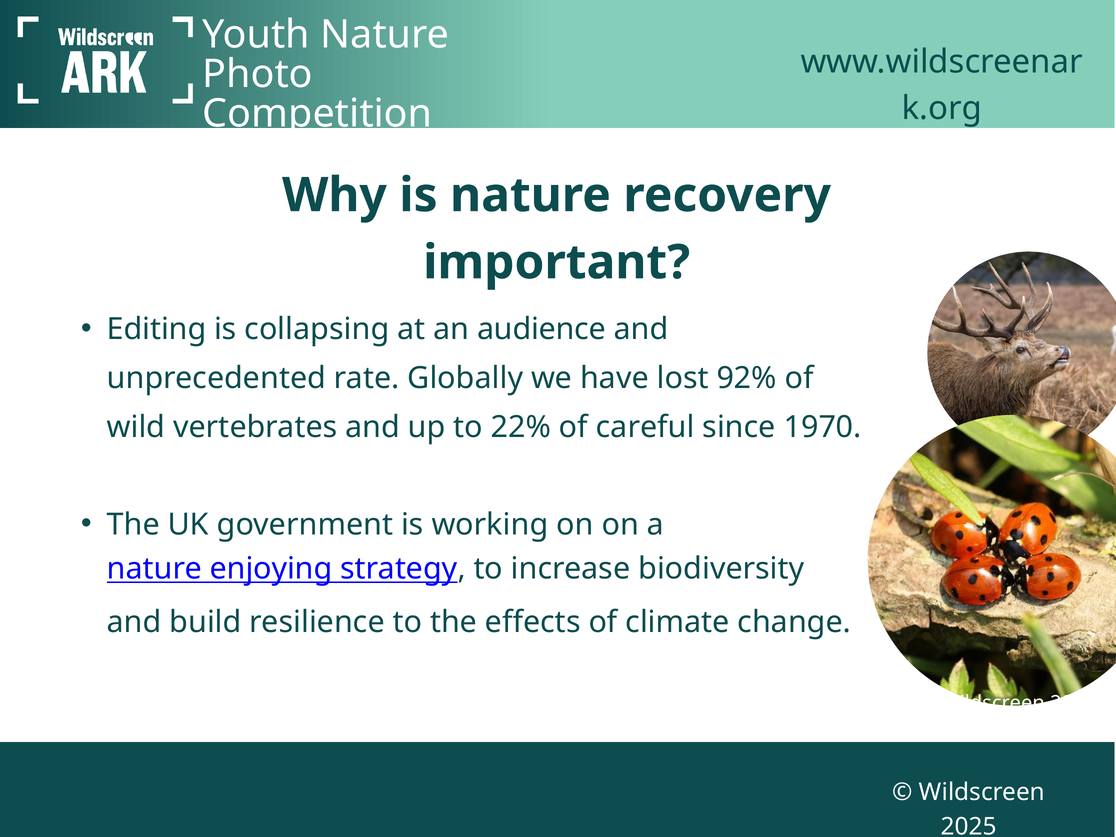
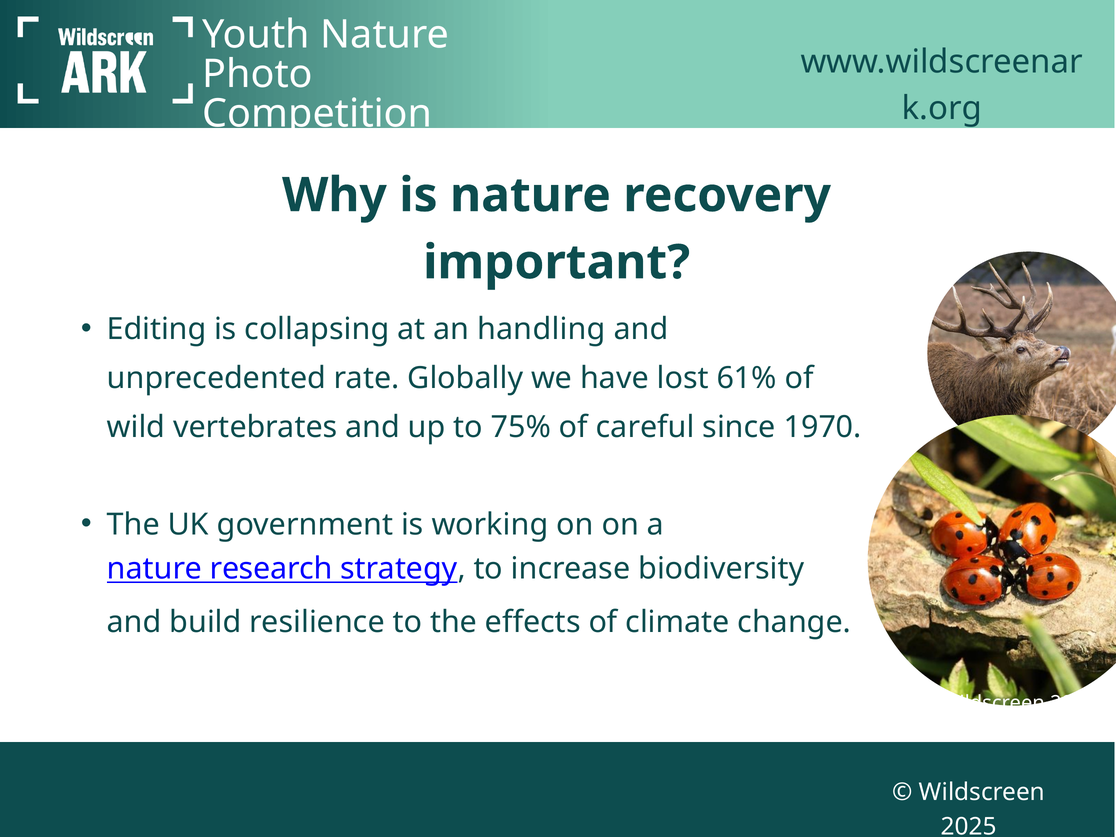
audience: audience -> handling
92%: 92% -> 61%
22%: 22% -> 75%
enjoying: enjoying -> research
